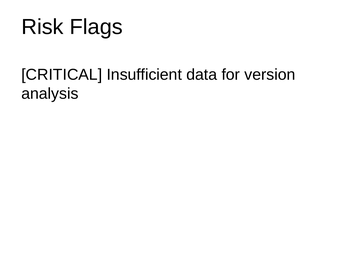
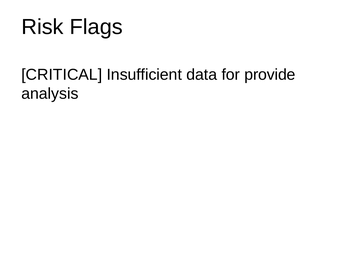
version: version -> provide
